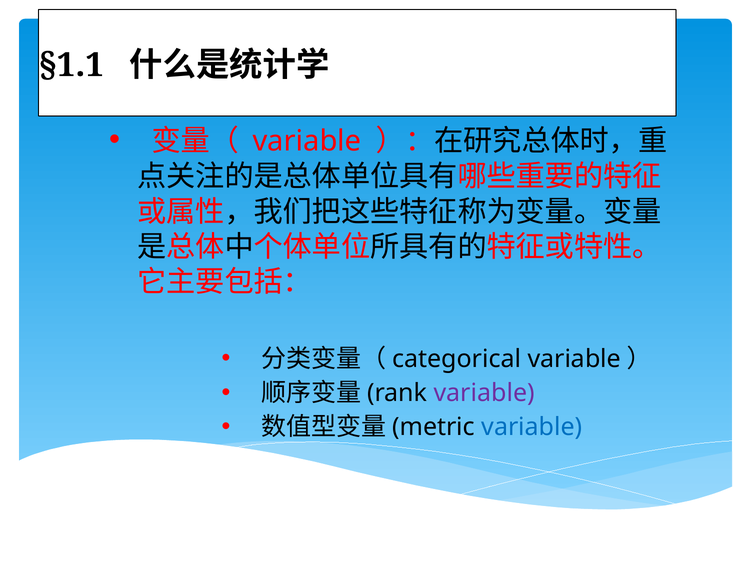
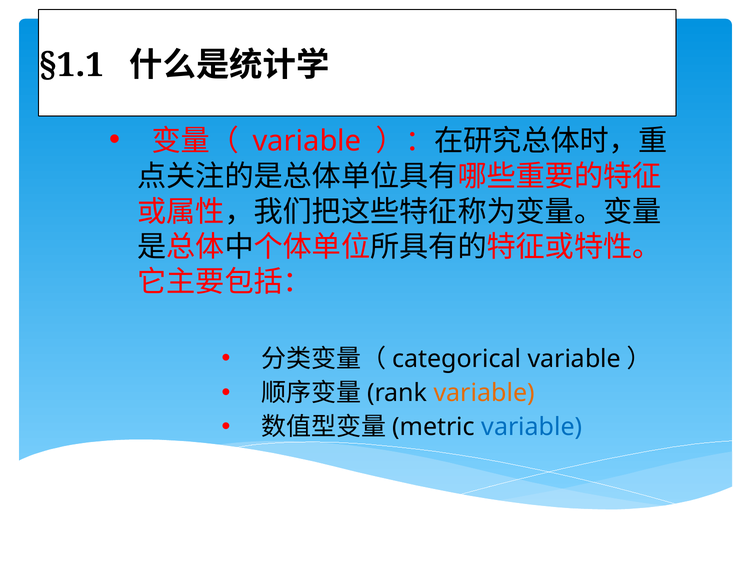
variable at (484, 393) colour: purple -> orange
